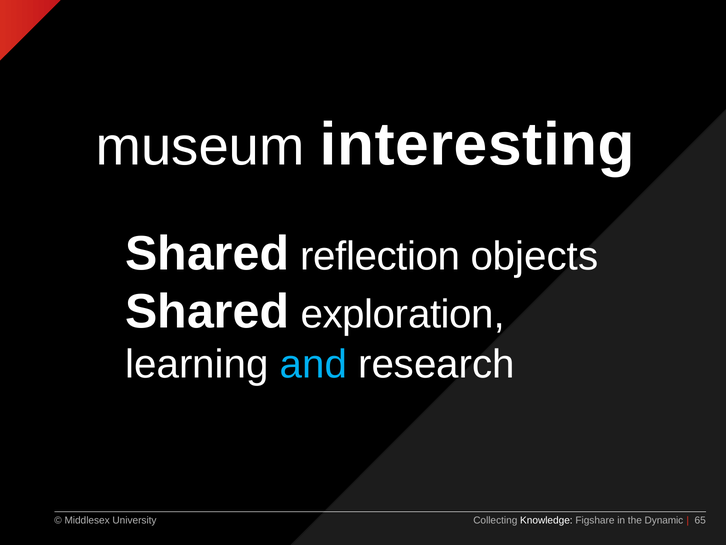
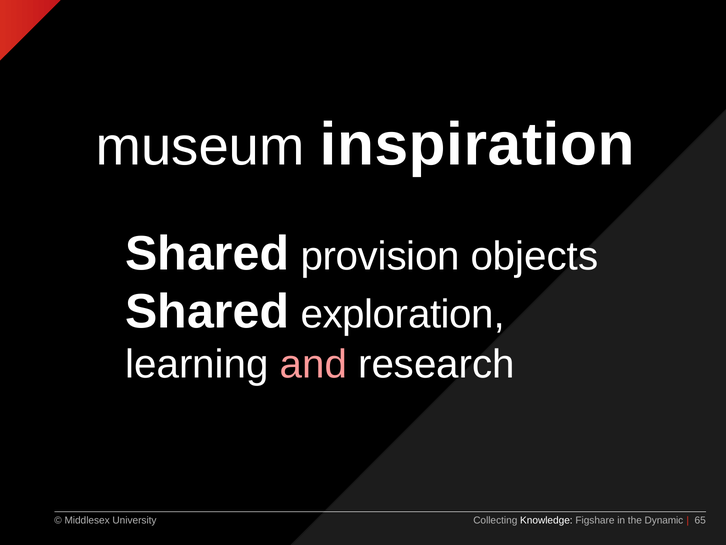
interesting: interesting -> inspiration
reflection: reflection -> provision
and colour: light blue -> pink
